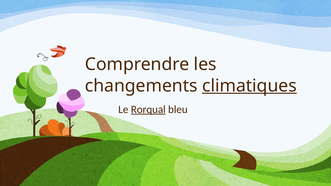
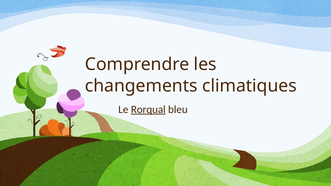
climatiques underline: present -> none
